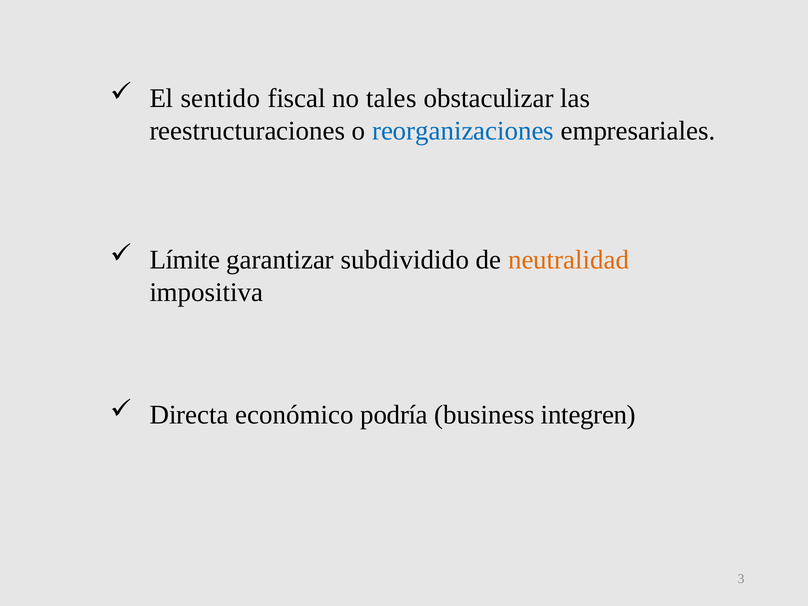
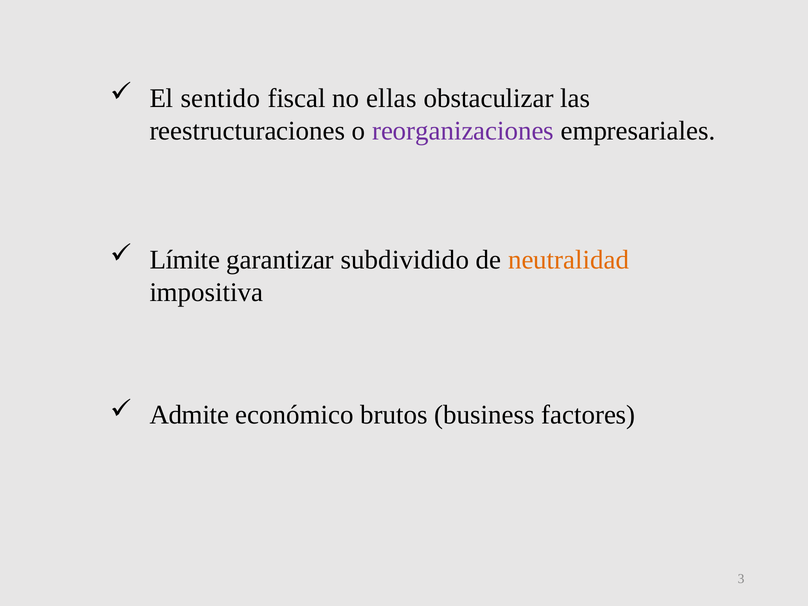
tales: tales -> ellas
reorganizaciones colour: blue -> purple
Directa: Directa -> Admite
podría: podría -> brutos
integren: integren -> factores
